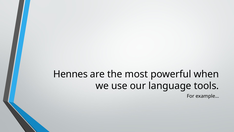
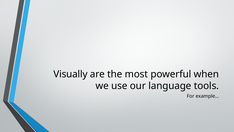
Hennes: Hennes -> Visually
